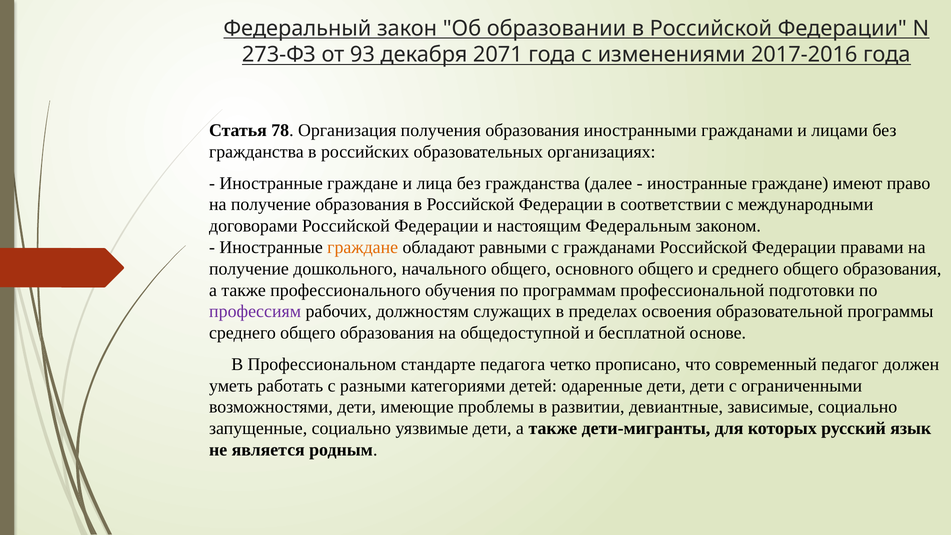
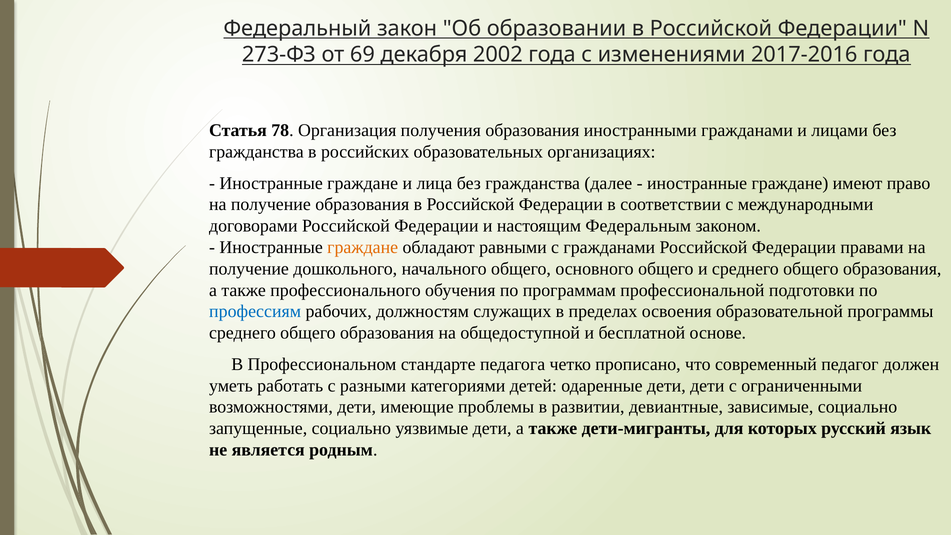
93: 93 -> 69
2071: 2071 -> 2002
профессиям colour: purple -> blue
